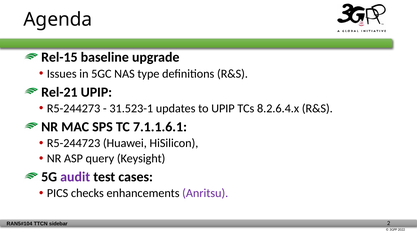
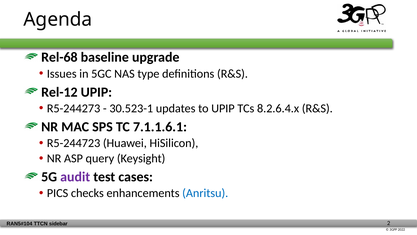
Rel-15: Rel-15 -> Rel-68
Rel-21: Rel-21 -> Rel-12
31.523-1: 31.523-1 -> 30.523-1
Anritsu colour: purple -> blue
